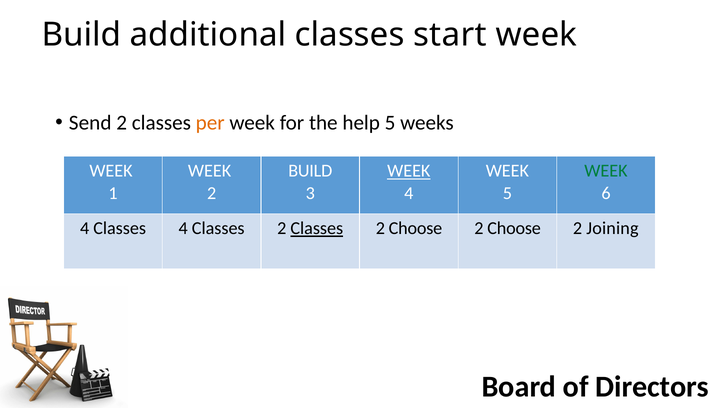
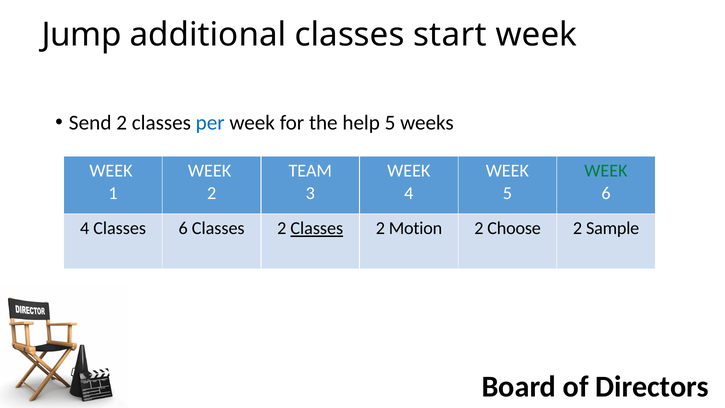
Build at (81, 35): Build -> Jump
per colour: orange -> blue
BUILD at (310, 171): BUILD -> TEAM
WEEK at (409, 171) underline: present -> none
Classes 4: 4 -> 6
Choose at (415, 228): Choose -> Motion
Joining: Joining -> Sample
